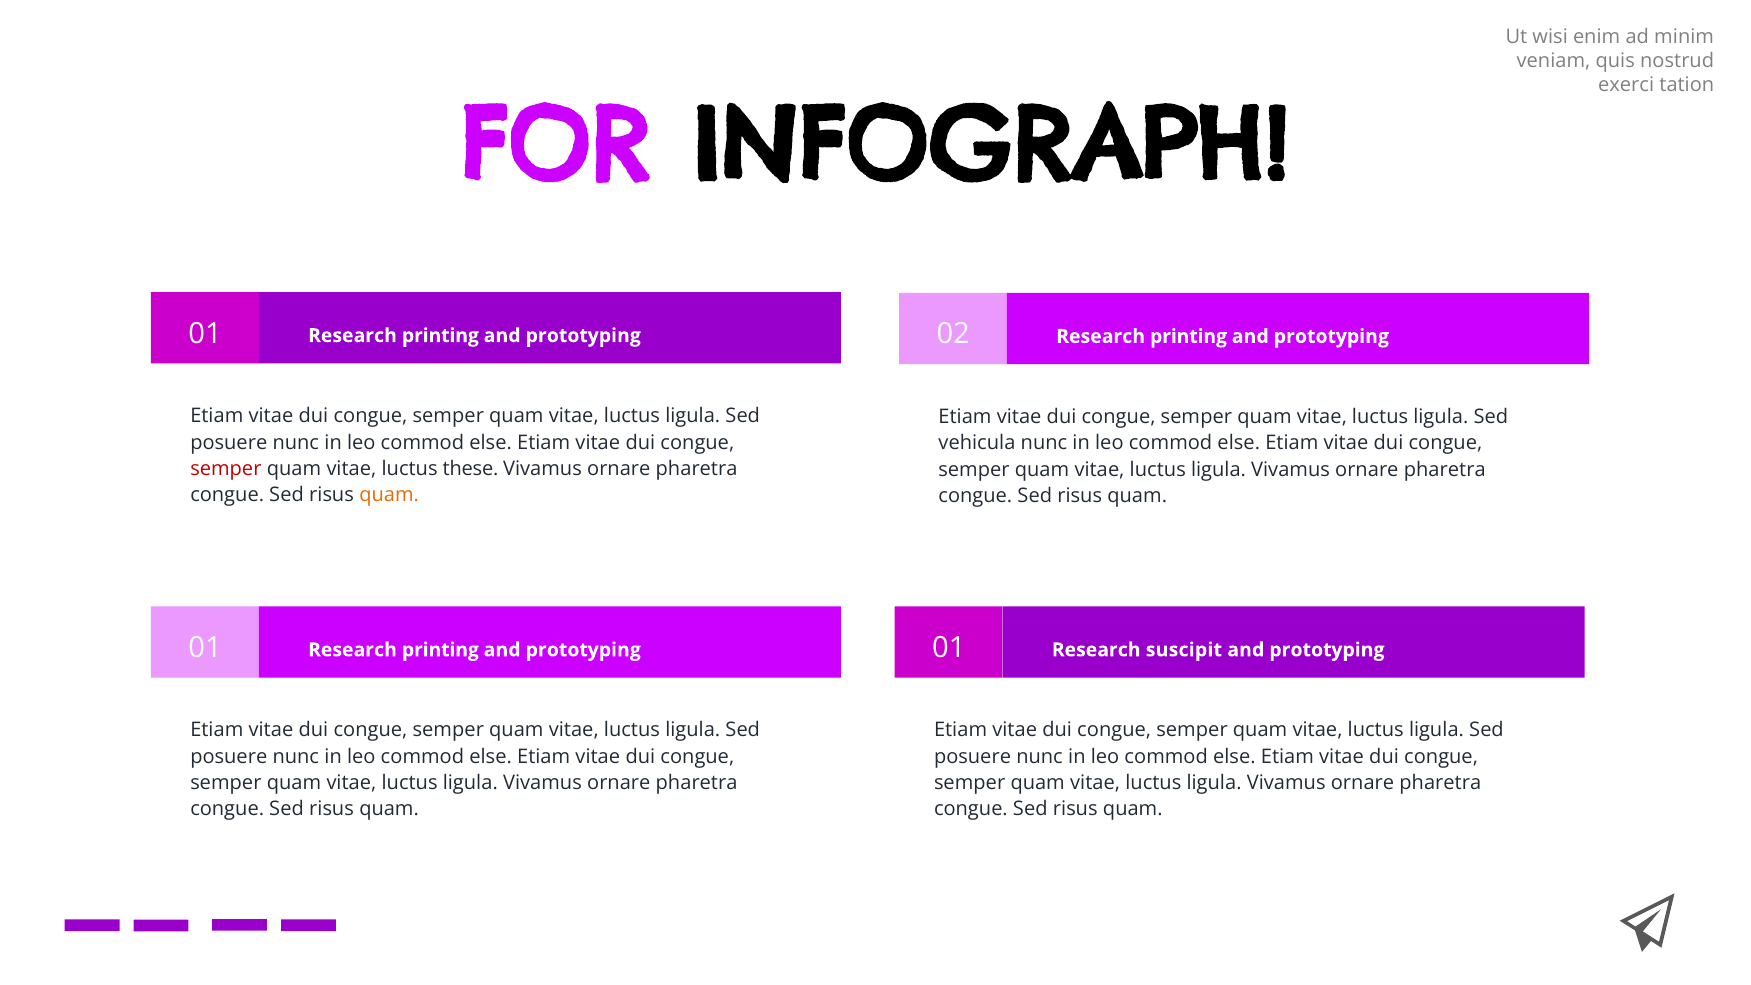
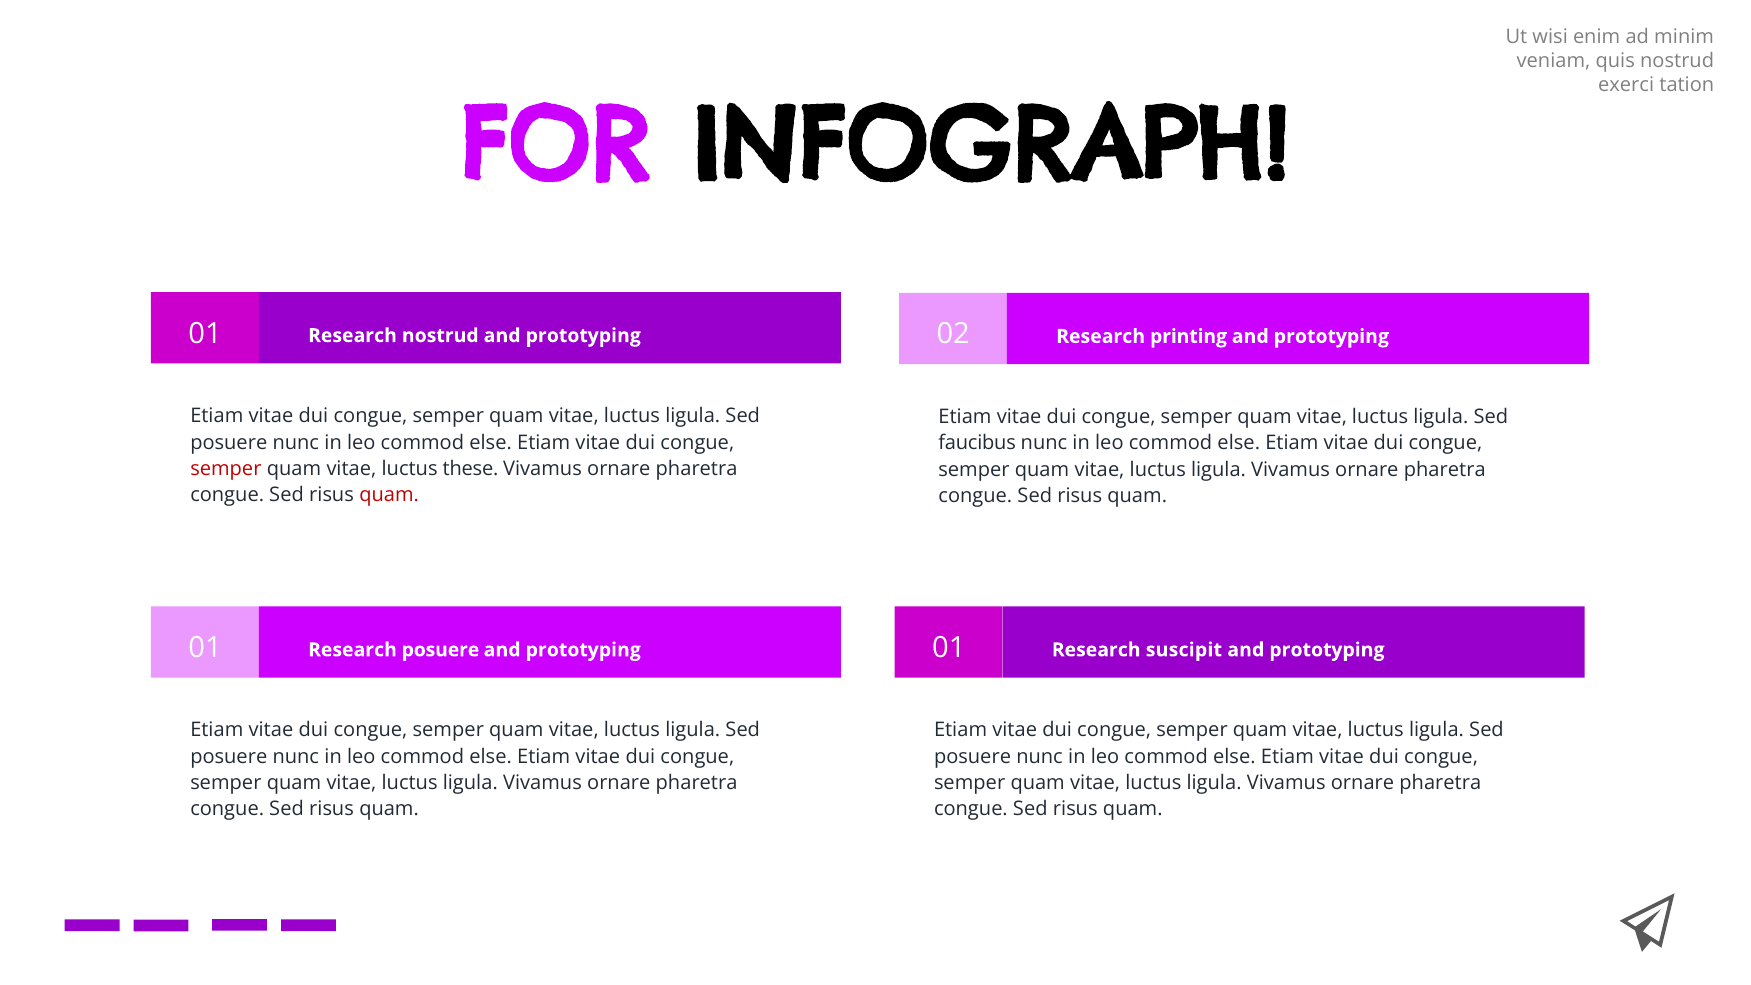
printing at (440, 336): printing -> nostrud
vehicula: vehicula -> faucibus
quam at (389, 495) colour: orange -> red
printing at (440, 650): printing -> posuere
